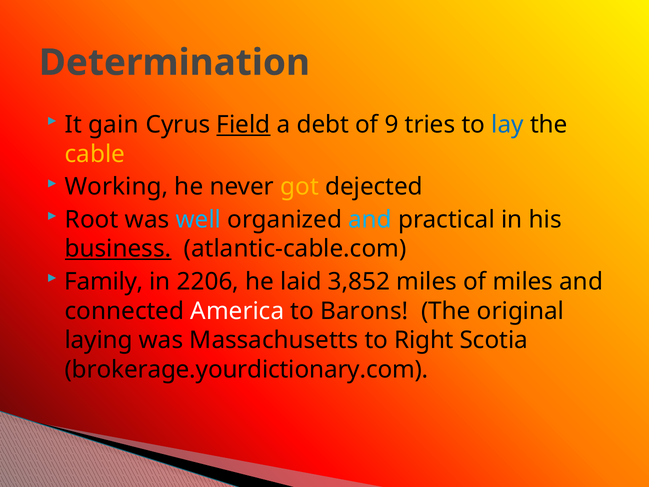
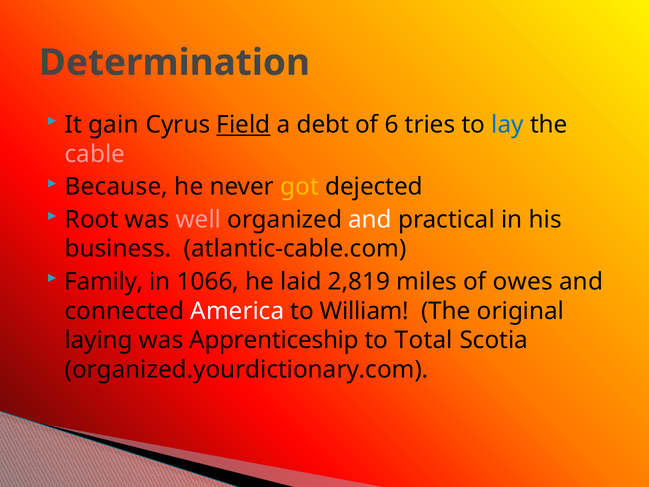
9: 9 -> 6
cable colour: yellow -> pink
Working: Working -> Because
well colour: light blue -> pink
and at (370, 220) colour: light blue -> white
business underline: present -> none
2206: 2206 -> 1066
3,852: 3,852 -> 2,819
of miles: miles -> owes
Barons: Barons -> William
Massachusetts: Massachusetts -> Apprenticeship
Right: Right -> Total
brokerage.yourdictionary.com: brokerage.yourdictionary.com -> organized.yourdictionary.com
